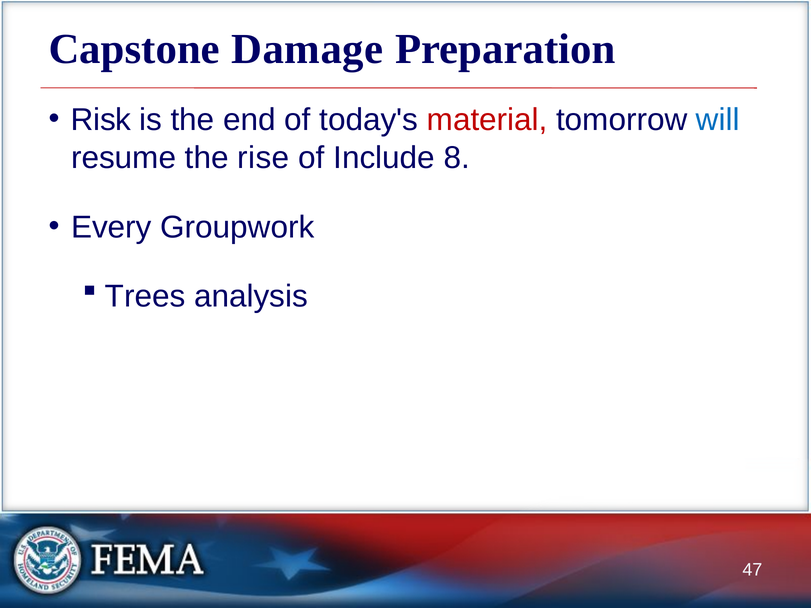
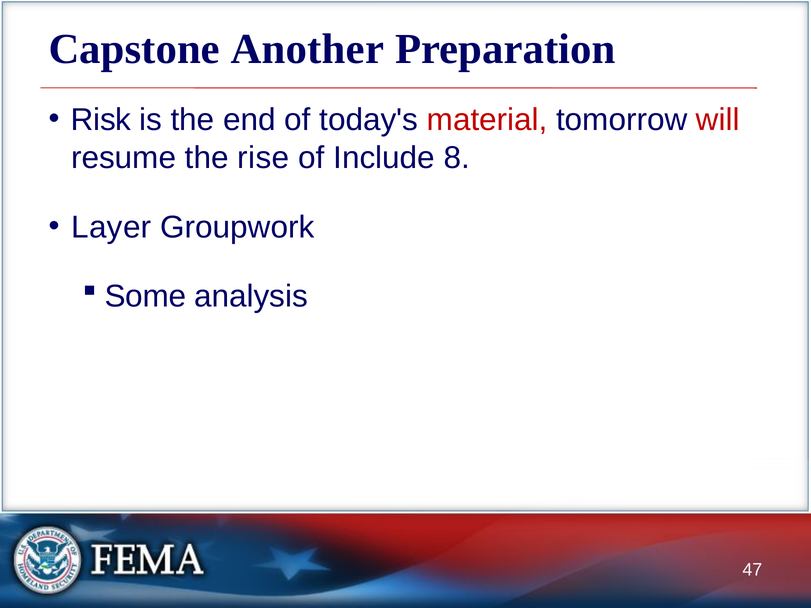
Damage: Damage -> Another
will colour: blue -> red
Every: Every -> Layer
Trees: Trees -> Some
